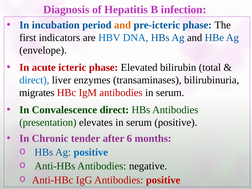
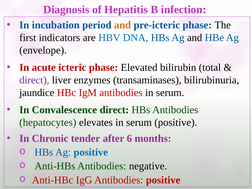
direct at (34, 80) colour: blue -> purple
migrates: migrates -> jaundice
presentation: presentation -> hepatocytes
